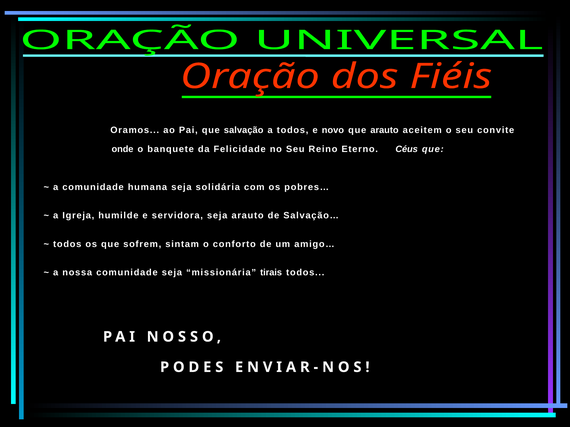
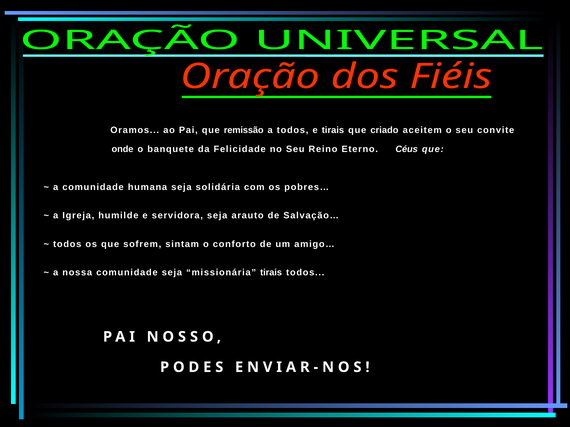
salvação: salvação -> remissão
e novo: novo -> tirais
que arauto: arauto -> criado
